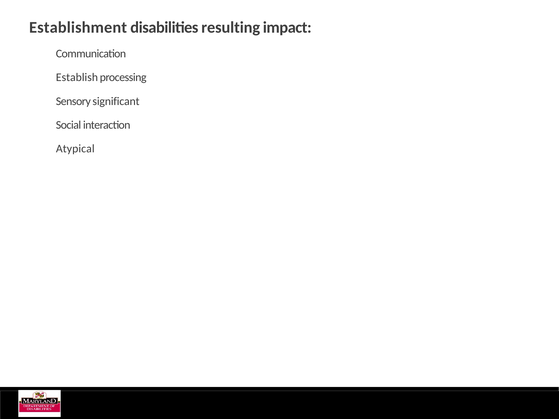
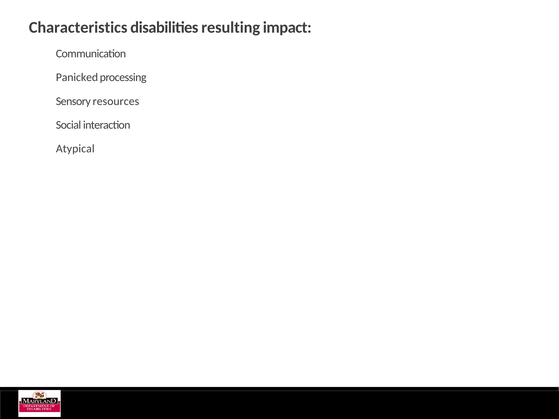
Establishment: Establishment -> Characteristics
Establish: Establish -> Panicked
significant: significant -> resources
